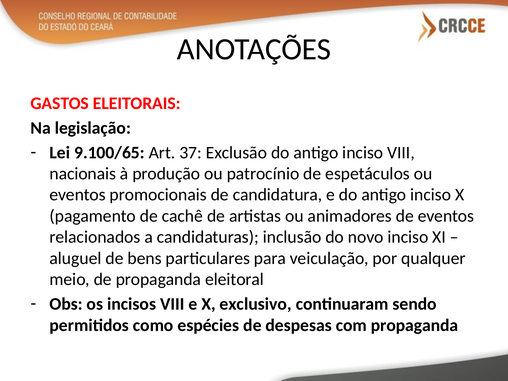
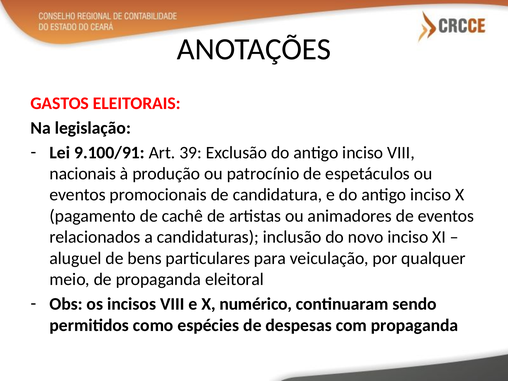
9.100/65: 9.100/65 -> 9.100/91
37: 37 -> 39
exclusivo: exclusivo -> numérico
